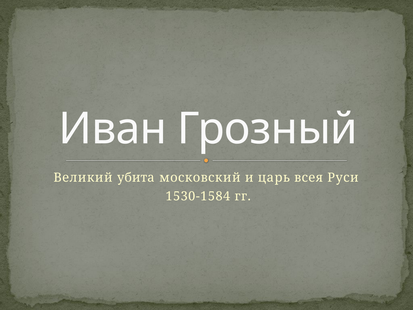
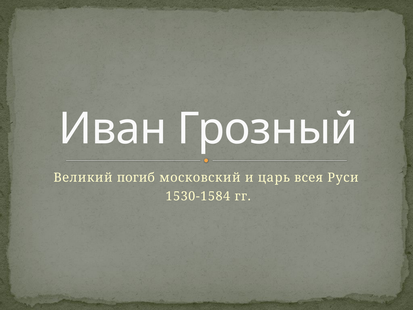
убита: убита -> погиб
